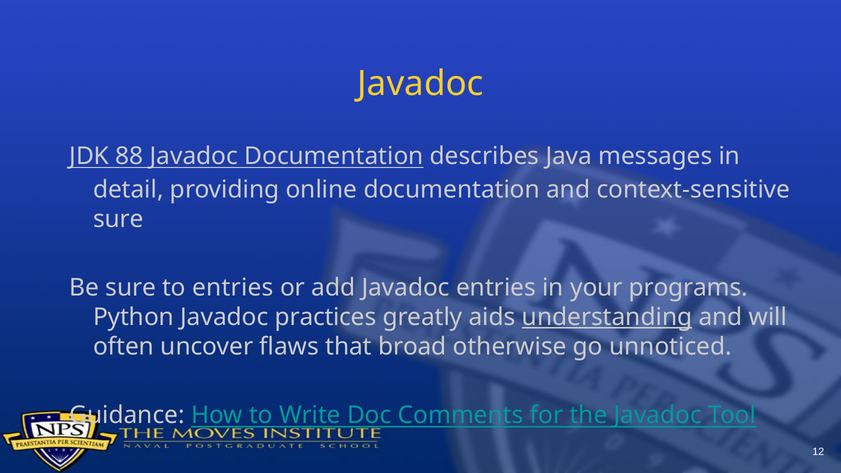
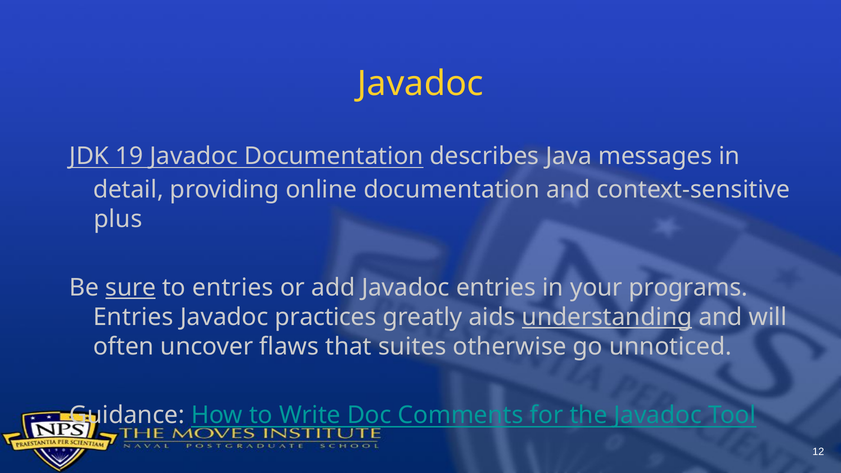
88: 88 -> 19
sure at (118, 219): sure -> plus
sure at (131, 288) underline: none -> present
Python at (133, 317): Python -> Entries
broad: broad -> suites
